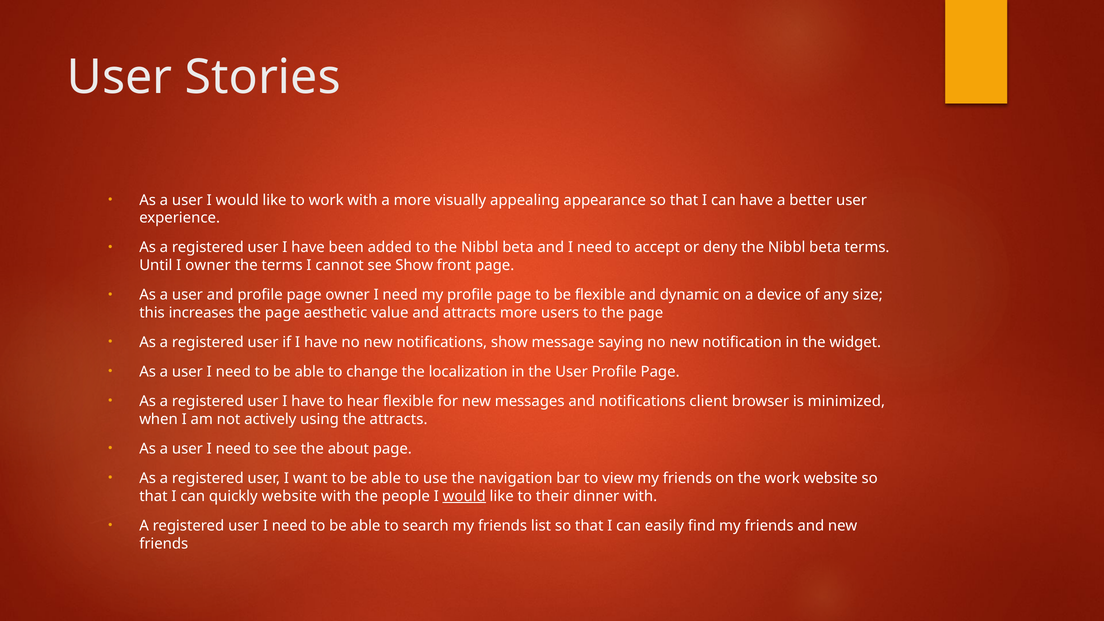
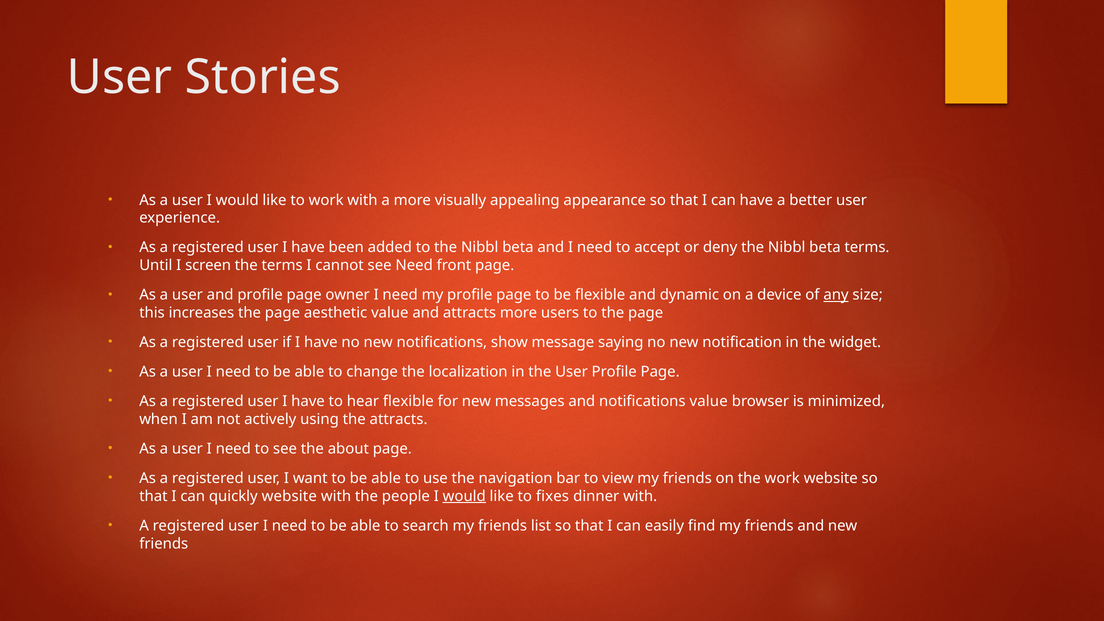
I owner: owner -> screen
see Show: Show -> Need
any underline: none -> present
notifications client: client -> value
their: their -> fixes
